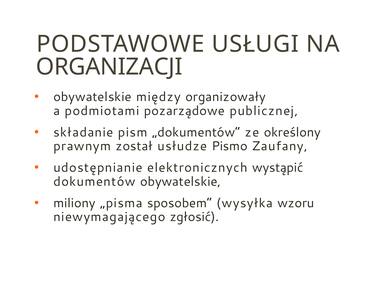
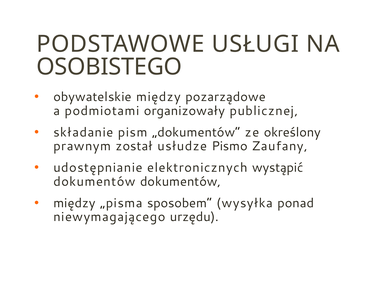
ORGANIZACJI: ORGANIZACJI -> OSOBISTEGO
organizowały: organizowały -> pozarządowe
pozarządowe: pozarządowe -> organizowały
dokumentów obywatelskie: obywatelskie -> dokumentów
miliony at (74, 203): miliony -> między
wzoru: wzoru -> ponad
zgłosić: zgłosić -> urzędu
